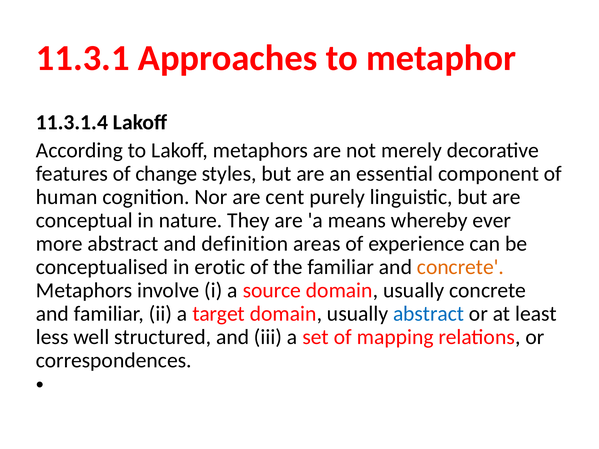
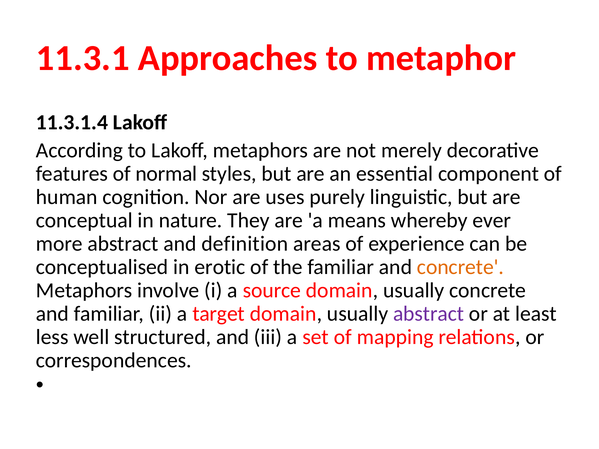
change: change -> normal
cent: cent -> uses
abstract at (429, 314) colour: blue -> purple
